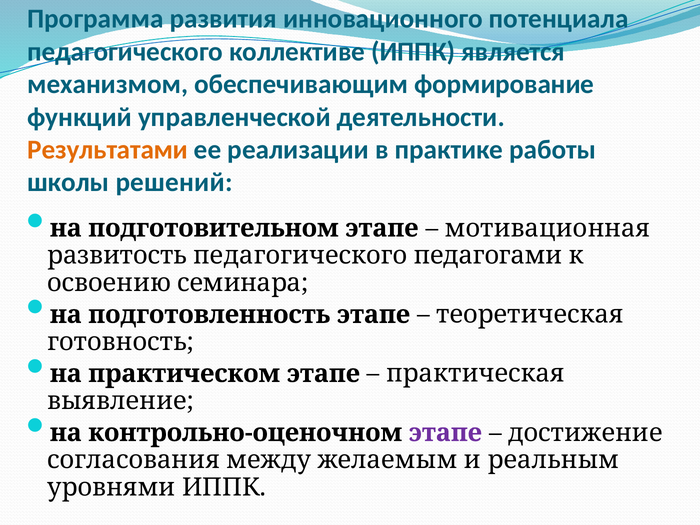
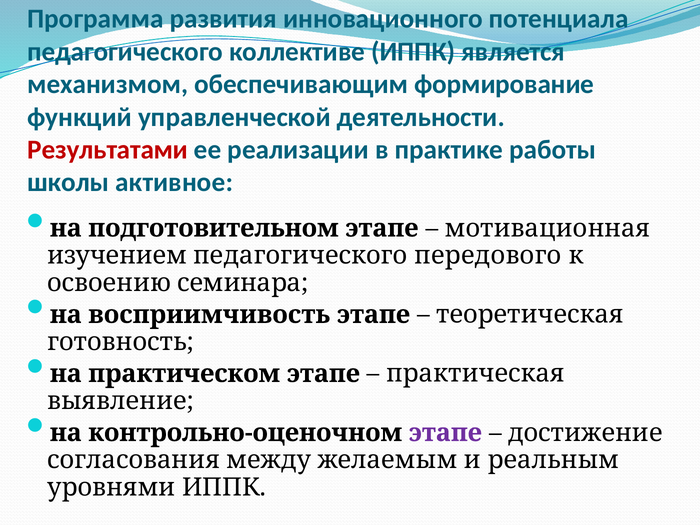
Результатами colour: orange -> red
решений: решений -> активное
развитость: развитость -> изучением
педагогами: педагогами -> передового
подготовленность: подготовленность -> восприимчивость
